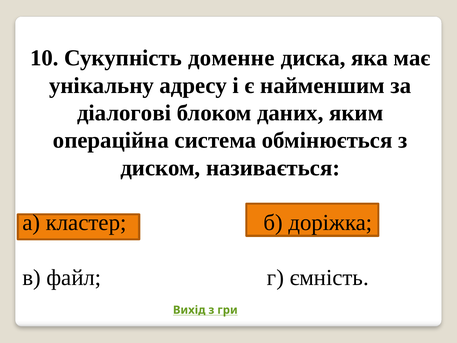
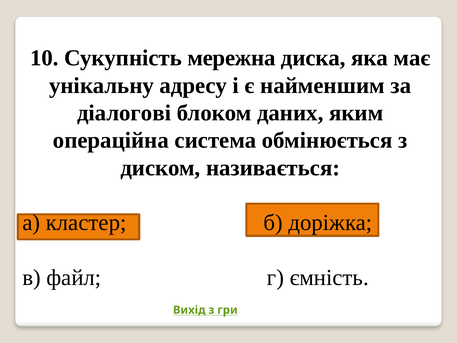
доменне: доменне -> мережна
